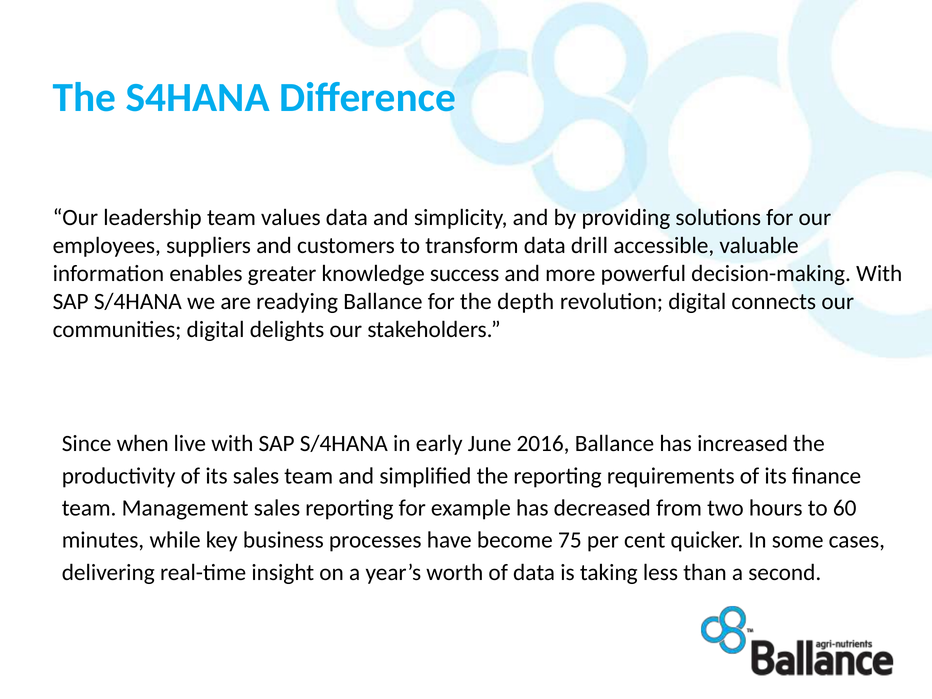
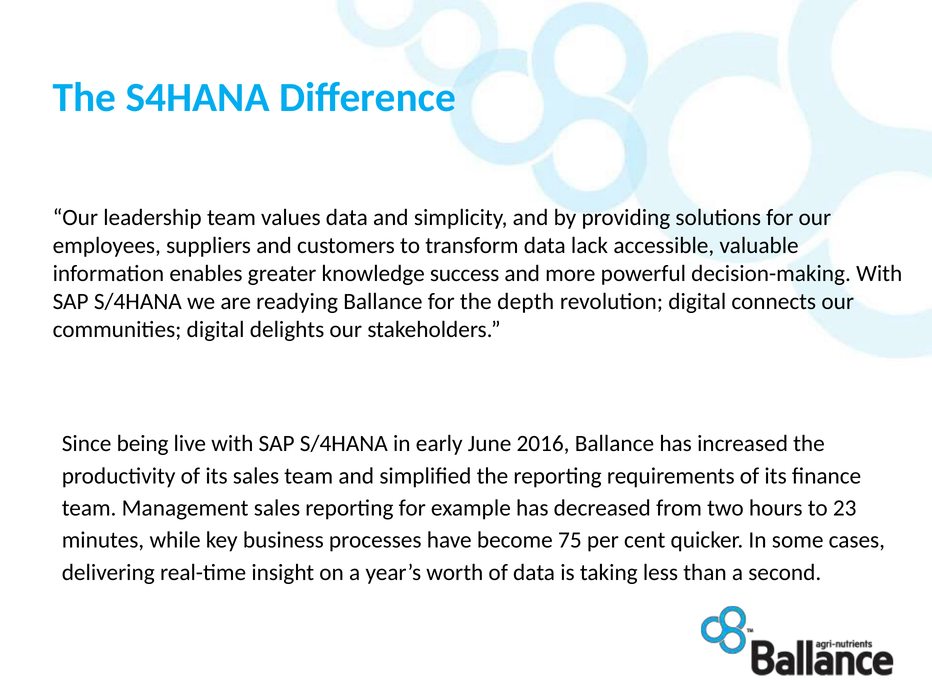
drill: drill -> lack
when: when -> being
60: 60 -> 23
